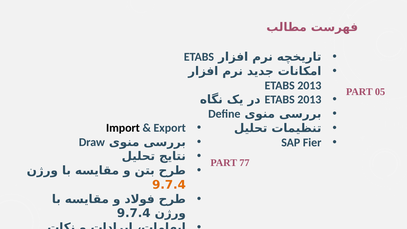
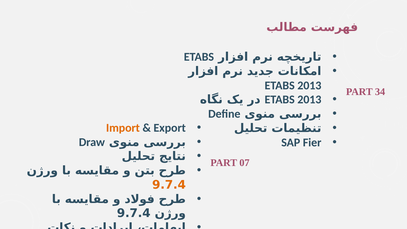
05: 05 -> 34
Import colour: black -> orange
77: 77 -> 07
